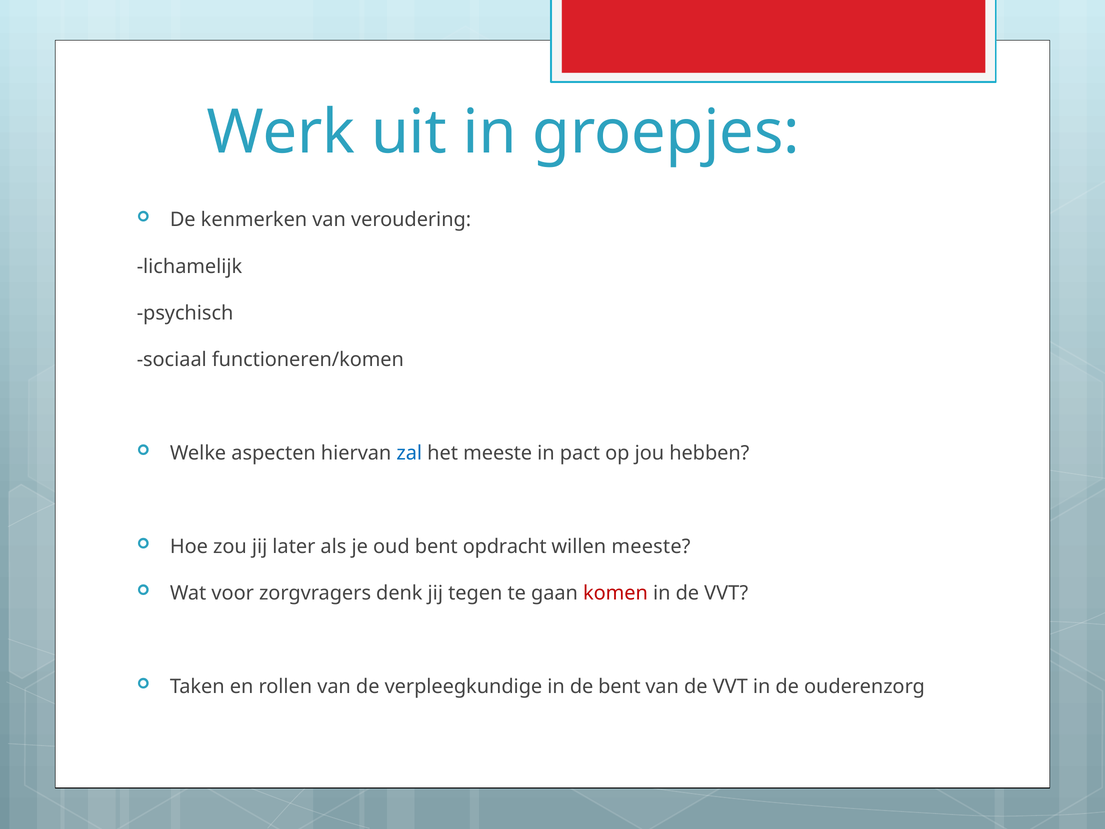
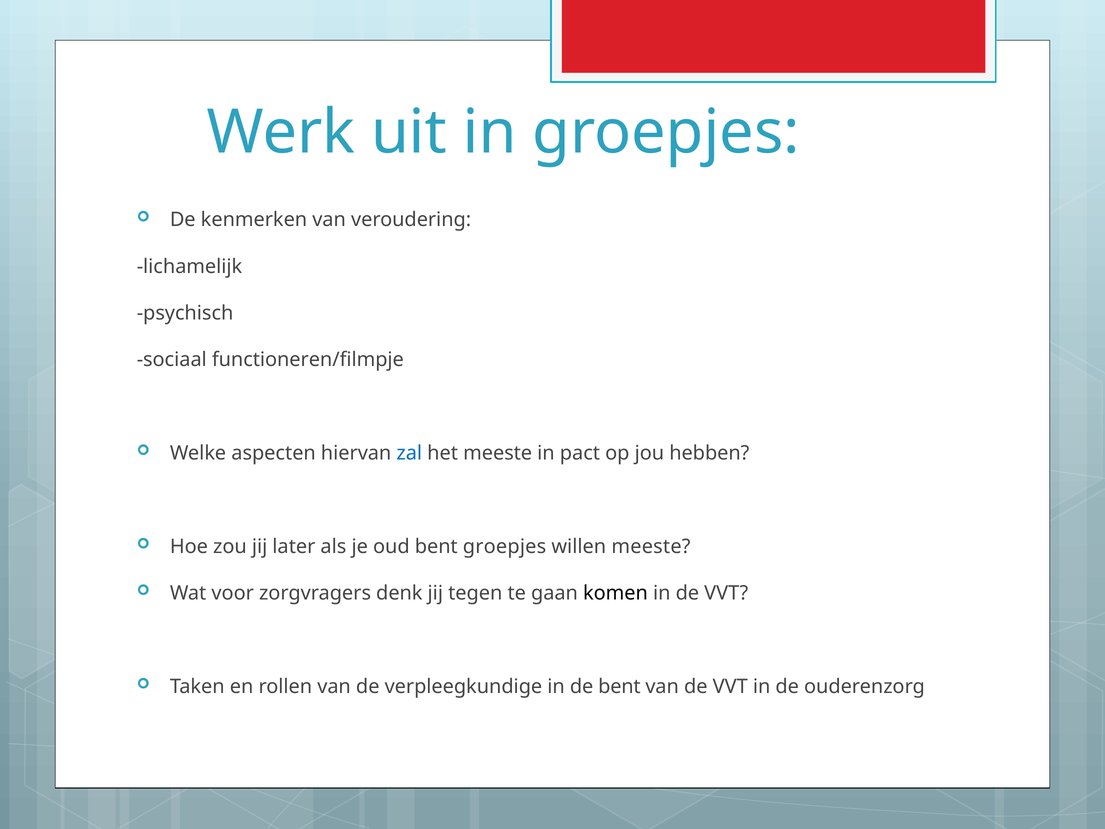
functioneren/komen: functioneren/komen -> functioneren/filmpje
bent opdracht: opdracht -> groepjes
komen colour: red -> black
